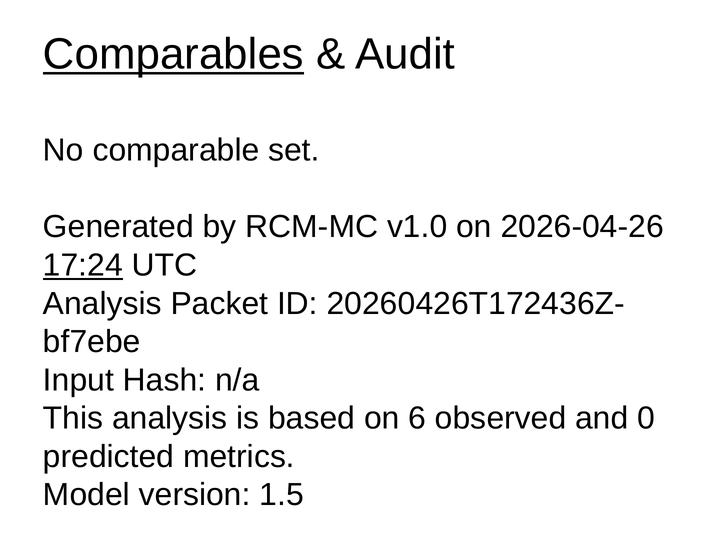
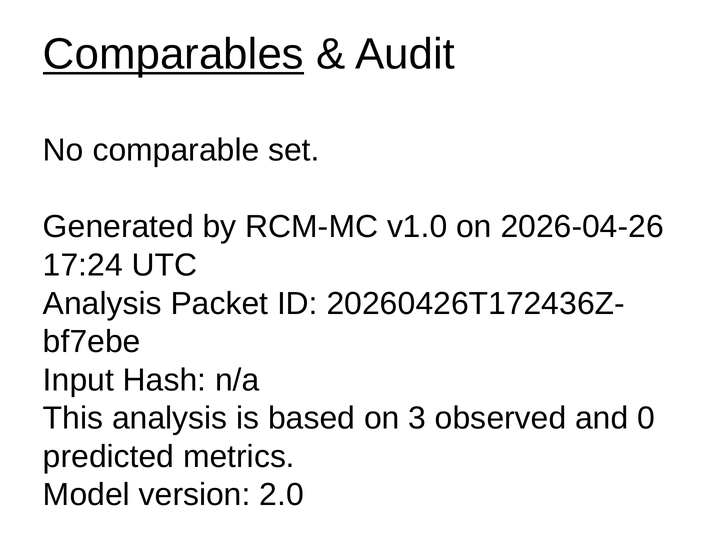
17:24 underline: present -> none
6: 6 -> 3
1.5: 1.5 -> 2.0
